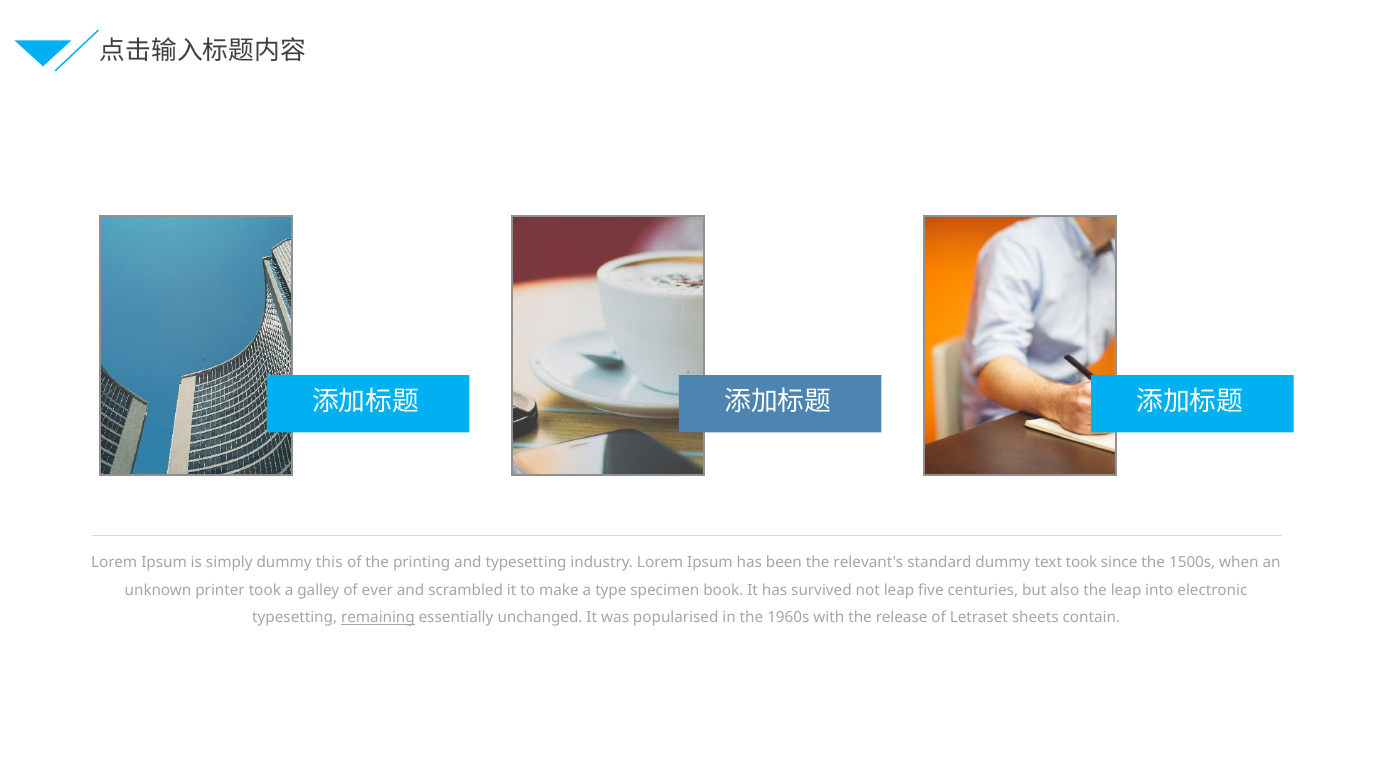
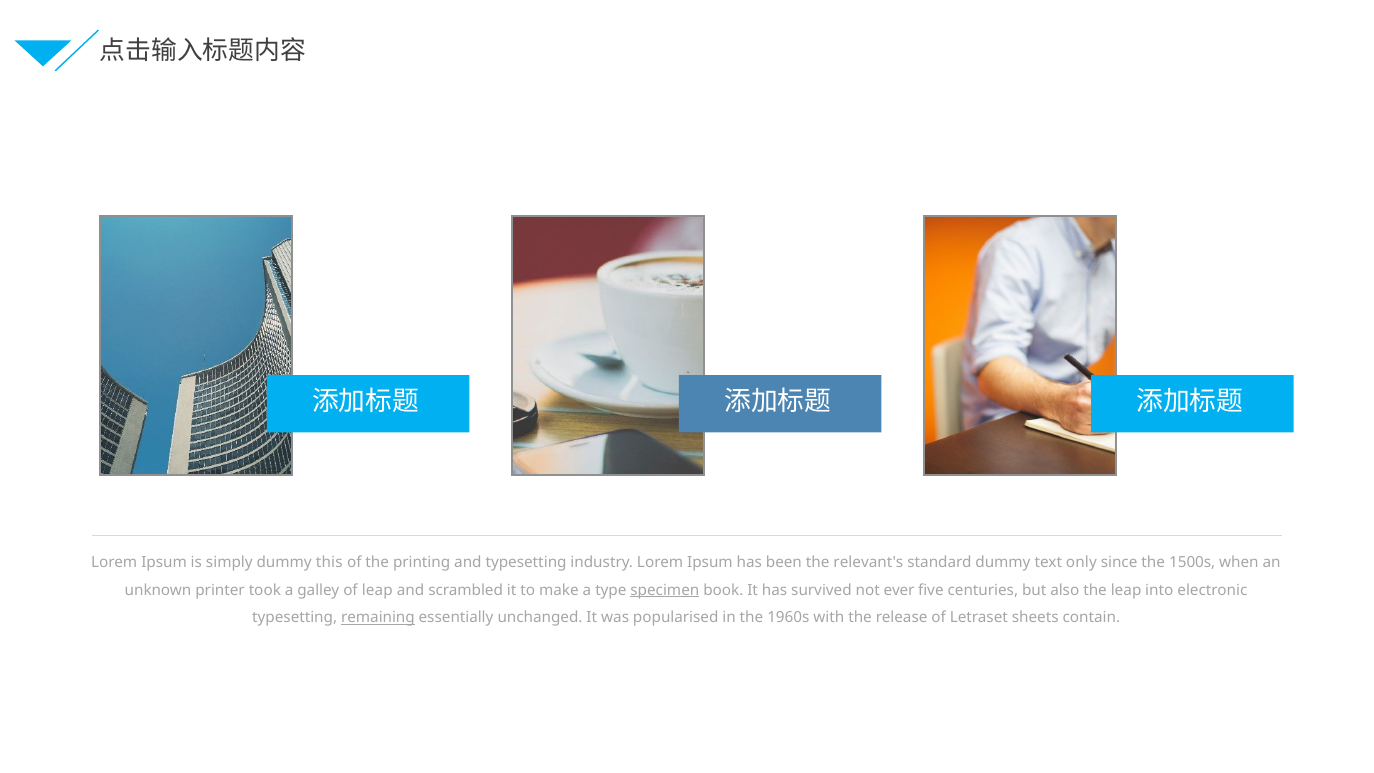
text took: took -> only
of ever: ever -> leap
specimen underline: none -> present
not leap: leap -> ever
